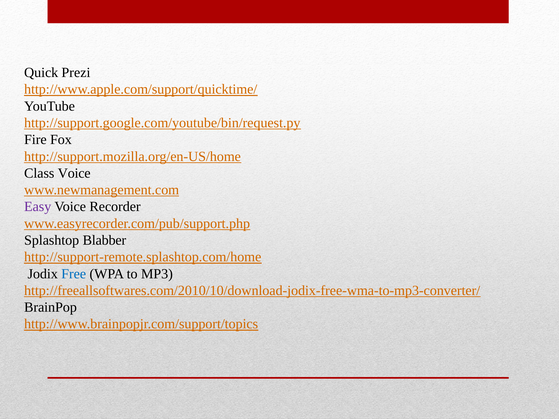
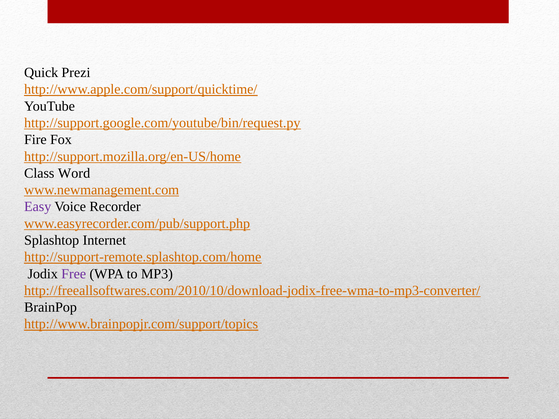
Class Voice: Voice -> Word
Blabber: Blabber -> Internet
Free colour: blue -> purple
